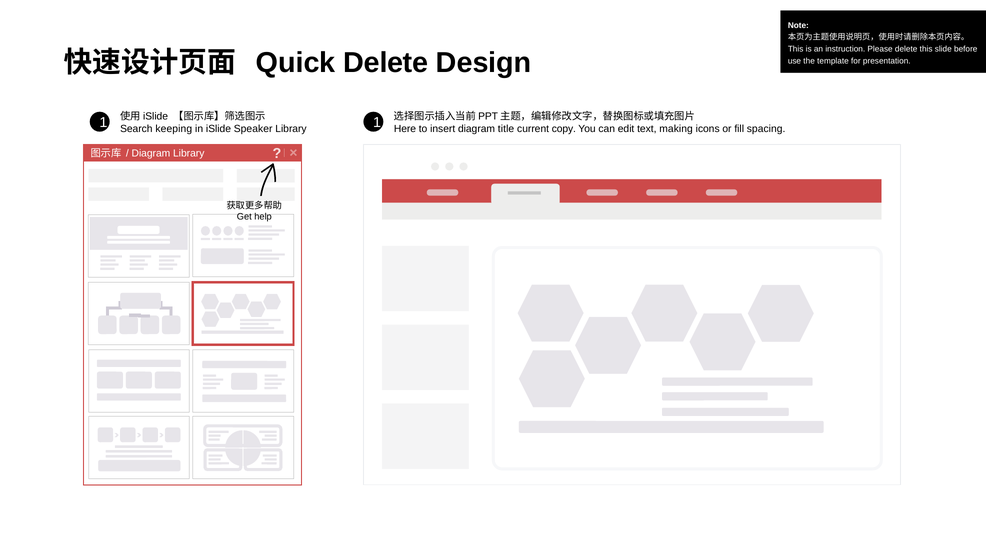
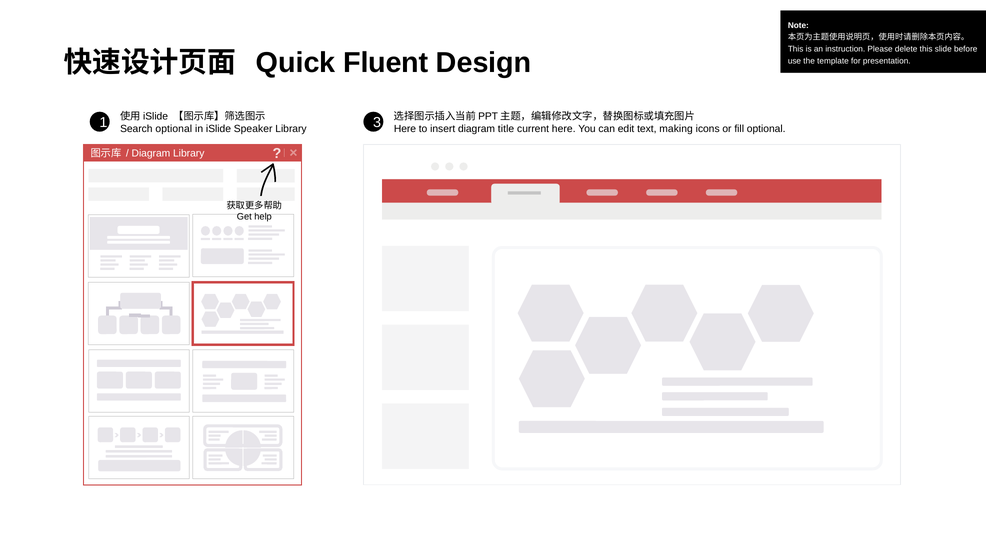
Quick Delete: Delete -> Fluent
1 1: 1 -> 3
Search keeping: keeping -> optional
current copy: copy -> here
fill spacing: spacing -> optional
